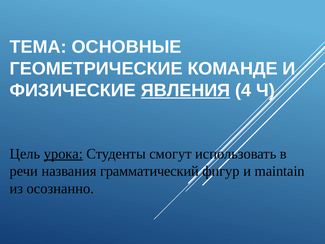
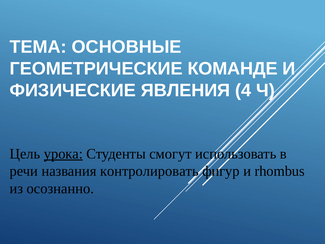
ЯВЛЕНИЯ underline: present -> none
грамматический: грамматический -> контролировать
maintain: maintain -> rhombus
